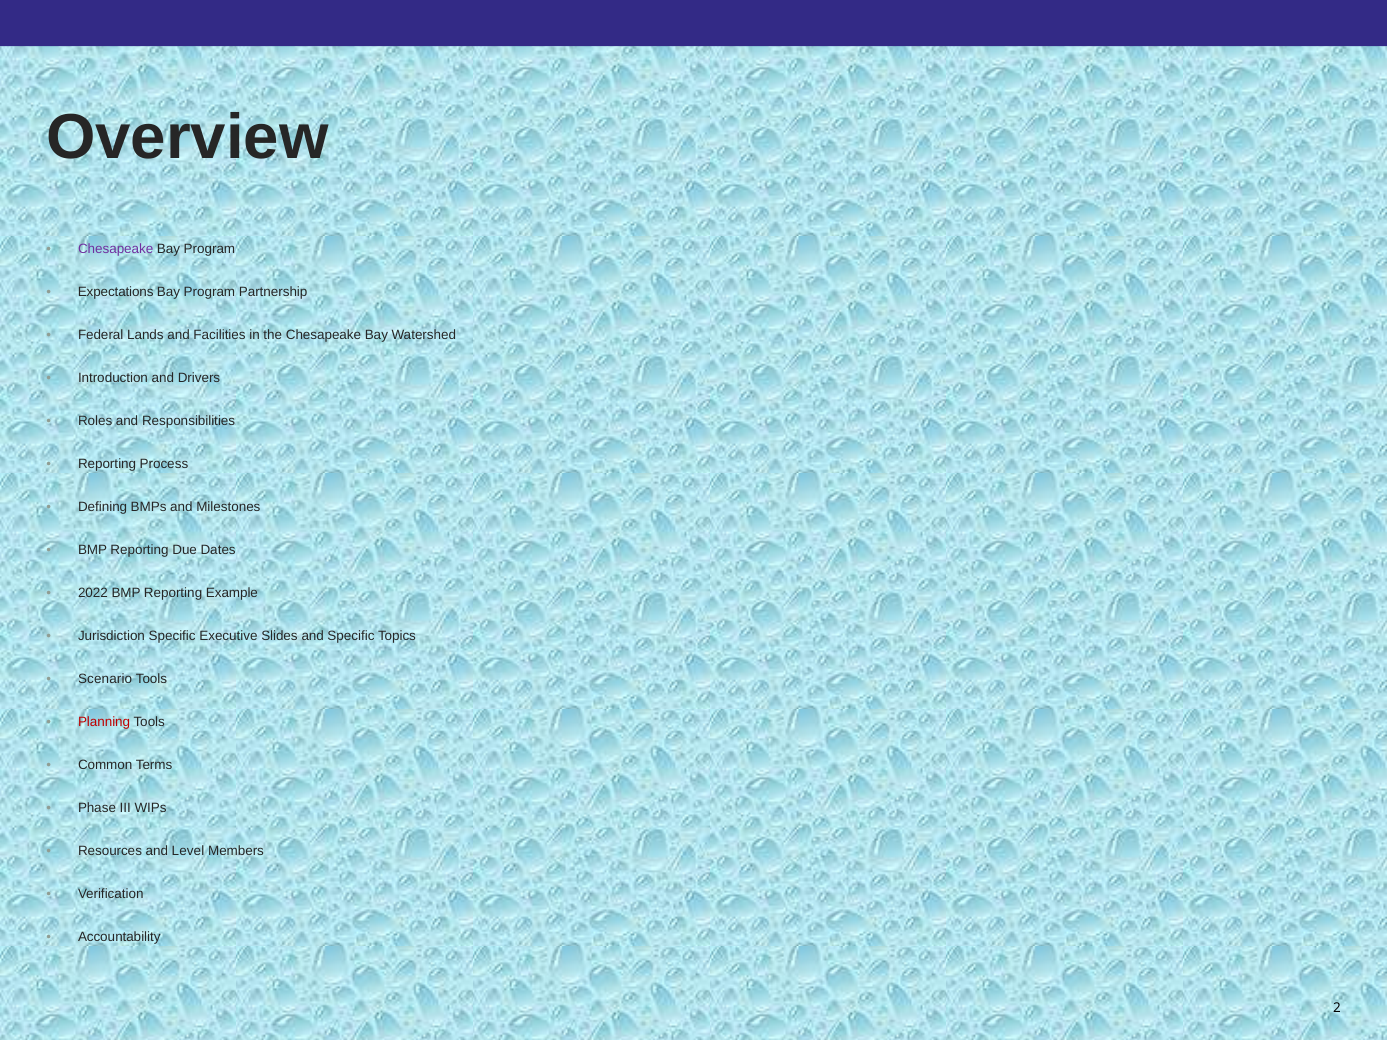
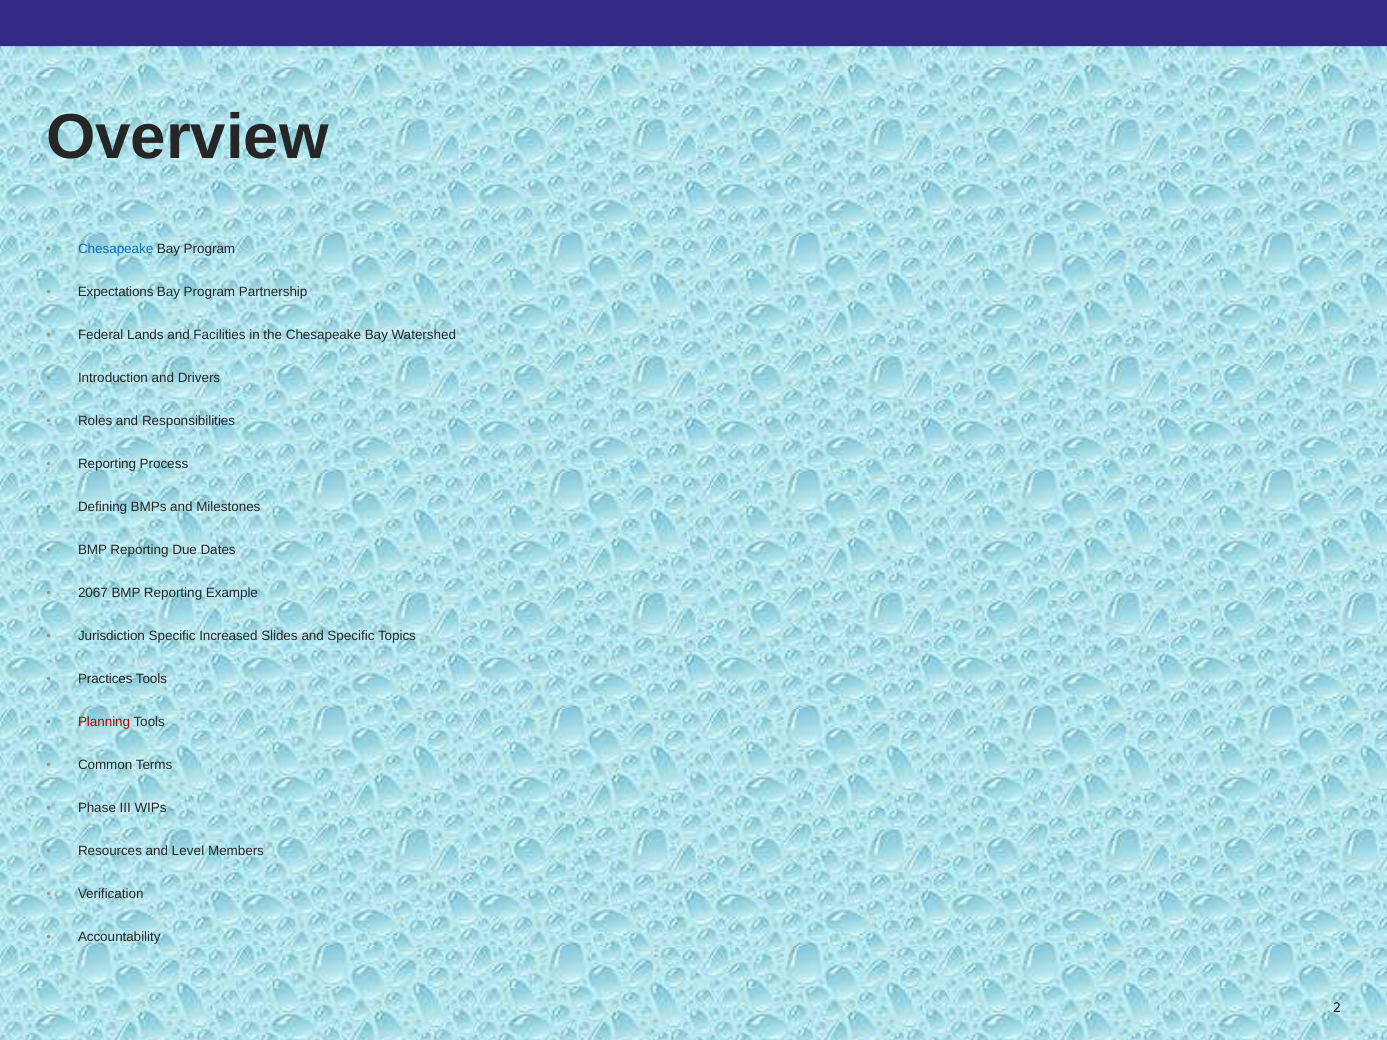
Chesapeake at (116, 249) colour: purple -> blue
2022: 2022 -> 2067
Executive: Executive -> Increased
Scenario: Scenario -> Practices
